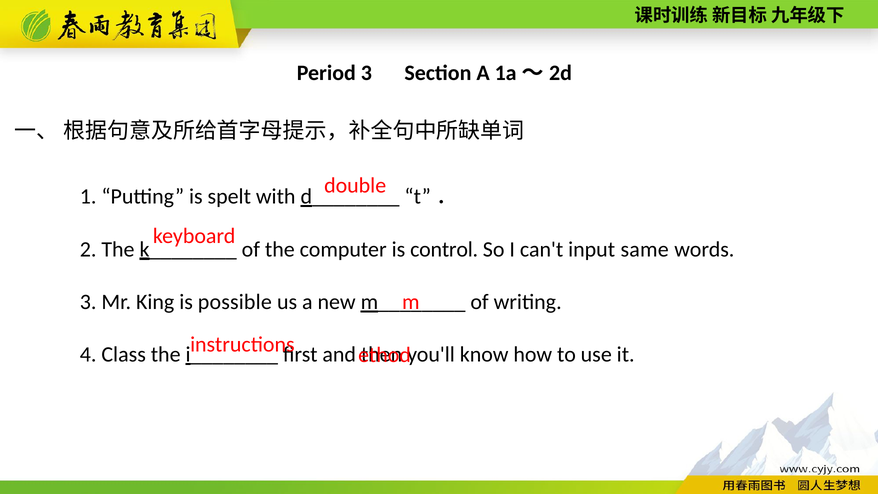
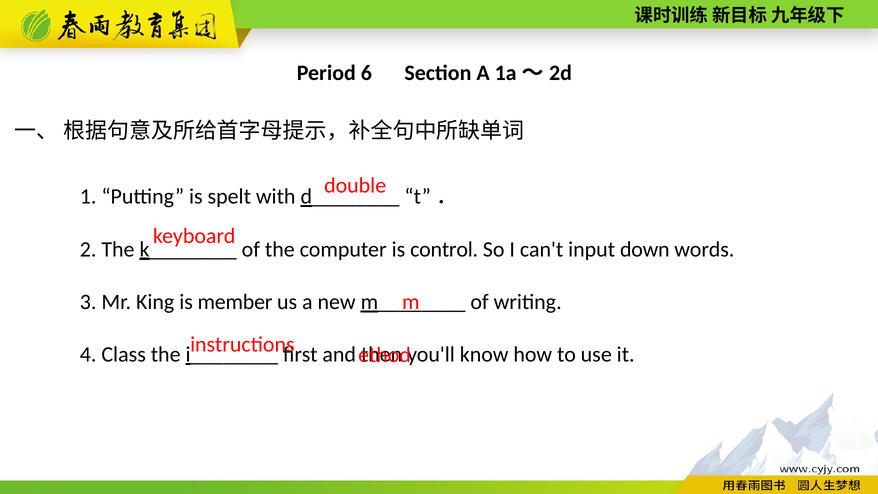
Period 3: 3 -> 6
same: same -> down
possible: possible -> member
